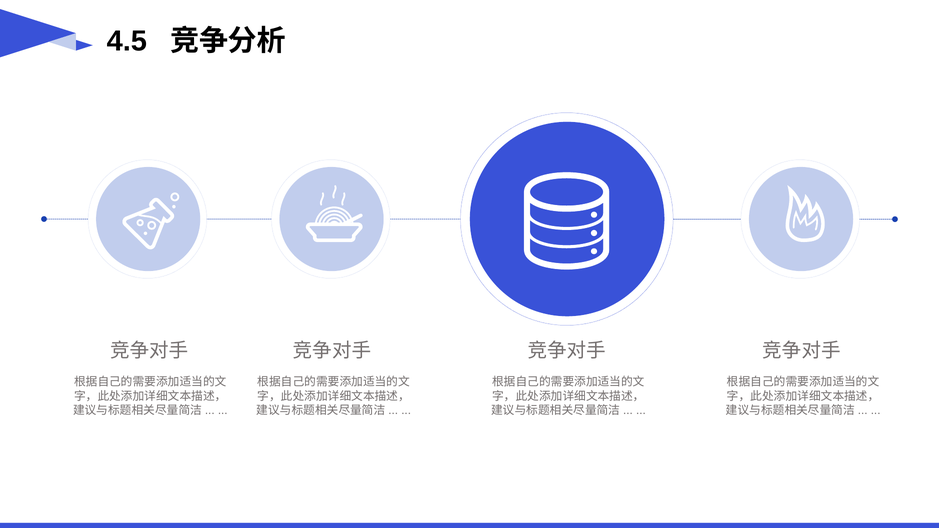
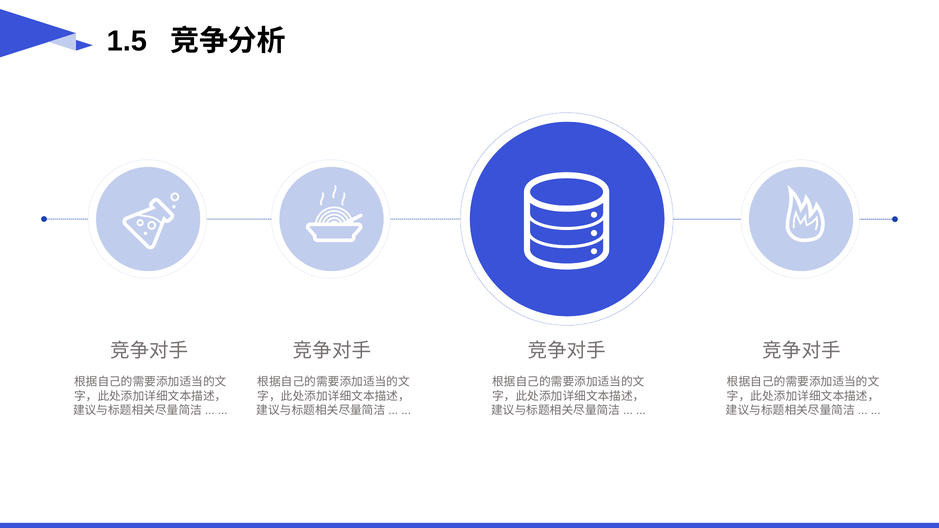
4.5: 4.5 -> 1.5
